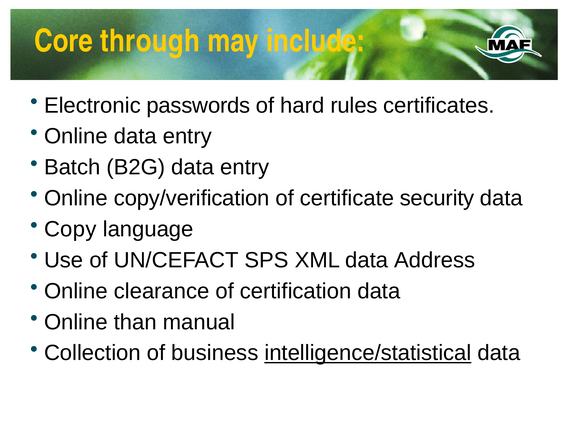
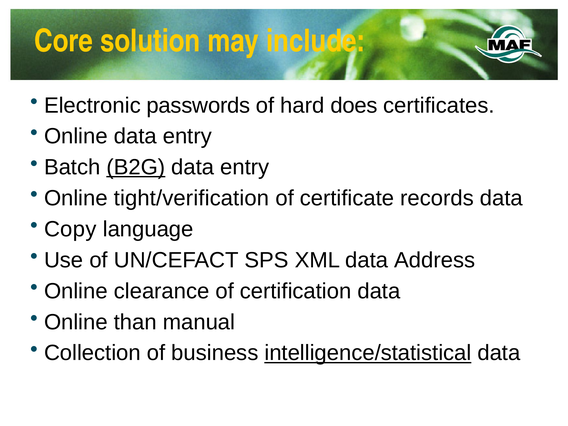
through: through -> solution
rules: rules -> does
B2G underline: none -> present
copy/verification: copy/verification -> tight/verification
security: security -> records
